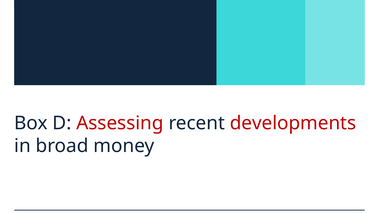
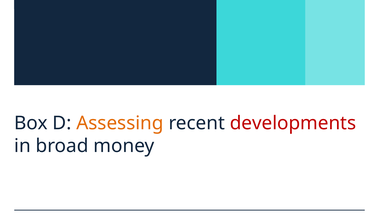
Assessing colour: red -> orange
